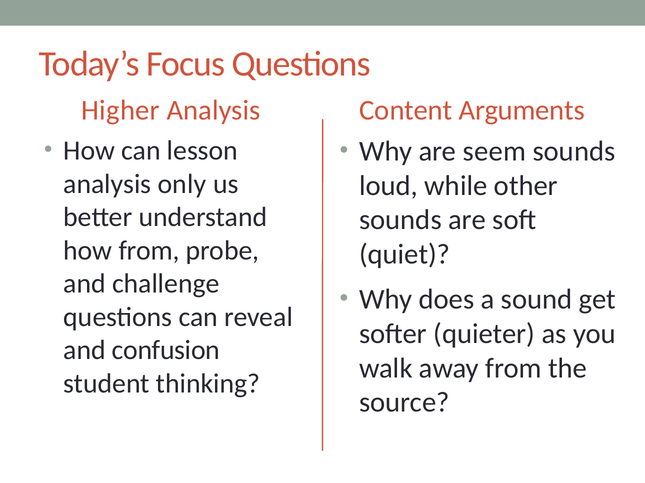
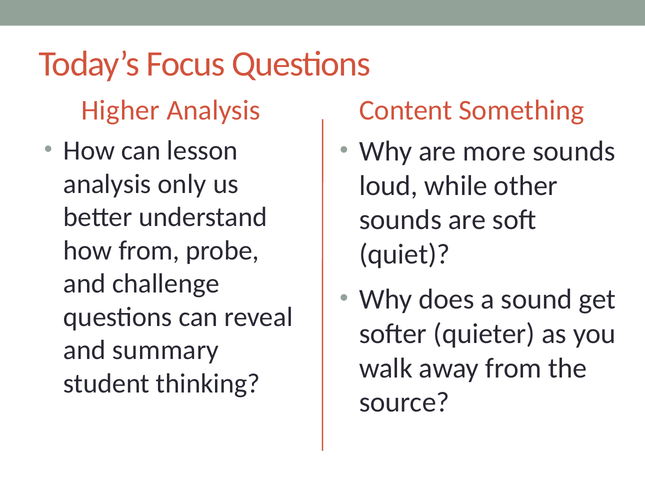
Arguments: Arguments -> Something
seem: seem -> more
confusion: confusion -> summary
